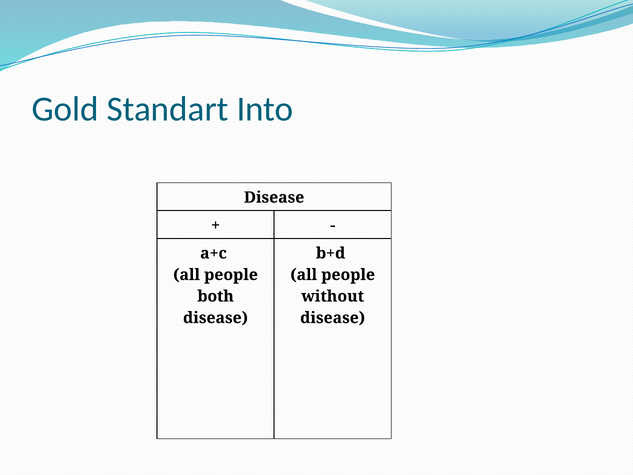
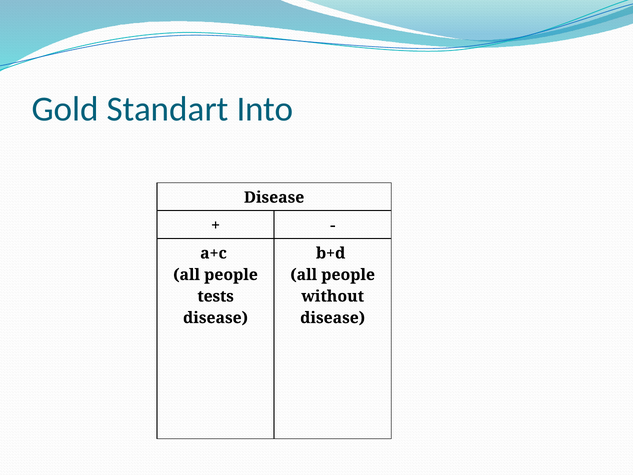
both: both -> tests
